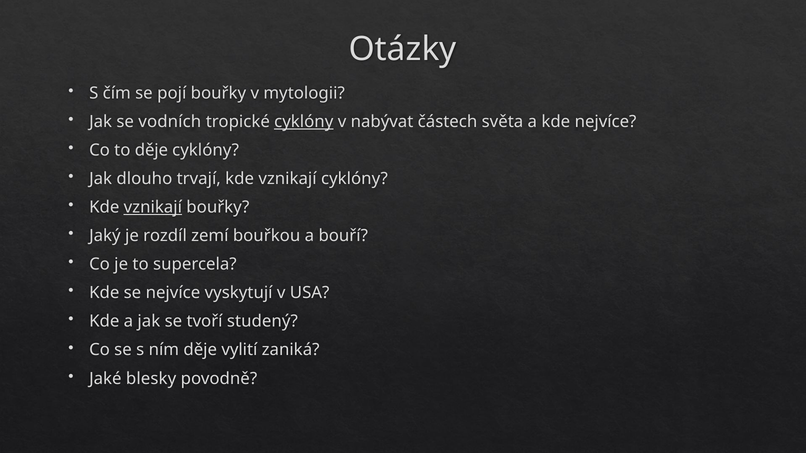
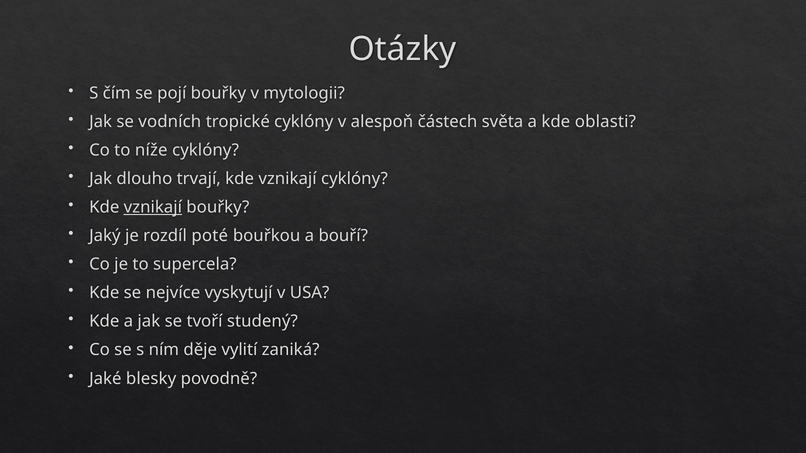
cyklóny at (304, 122) underline: present -> none
nabývat: nabývat -> alespoň
kde nejvíce: nejvíce -> oblasti
to děje: děje -> níže
zemí: zemí -> poté
